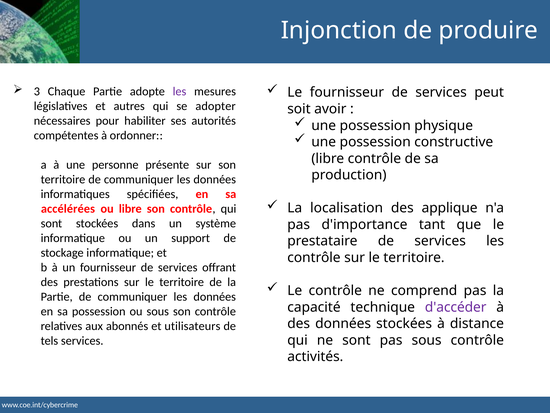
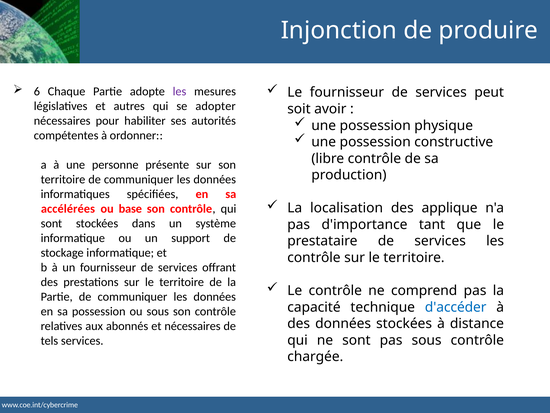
3: 3 -> 6
ou libre: libre -> base
d'accéder colour: purple -> blue
et utilisateurs: utilisateurs -> nécessaires
activités: activités -> chargée
